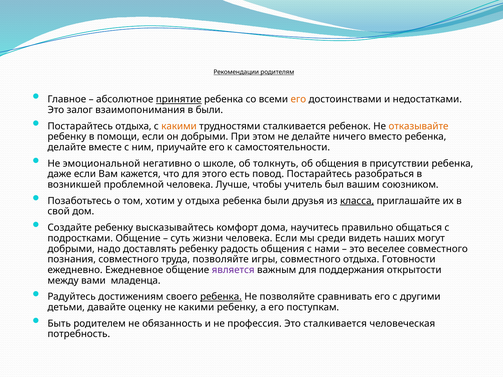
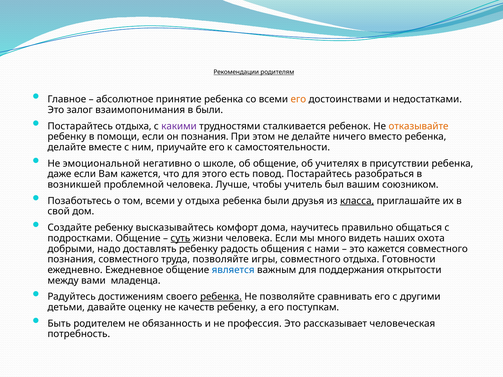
принятие underline: present -> none
какими at (179, 126) colour: orange -> purple
он добрыми: добрыми -> познания
об толкнуть: толкнуть -> общение
об общения: общения -> учителях
том хотим: хотим -> всеми
суть underline: none -> present
среди: среди -> много
могут: могут -> охота
это веселее: веселее -> кажется
является colour: purple -> blue
не какими: какими -> качеств
Это сталкивается: сталкивается -> рассказывает
